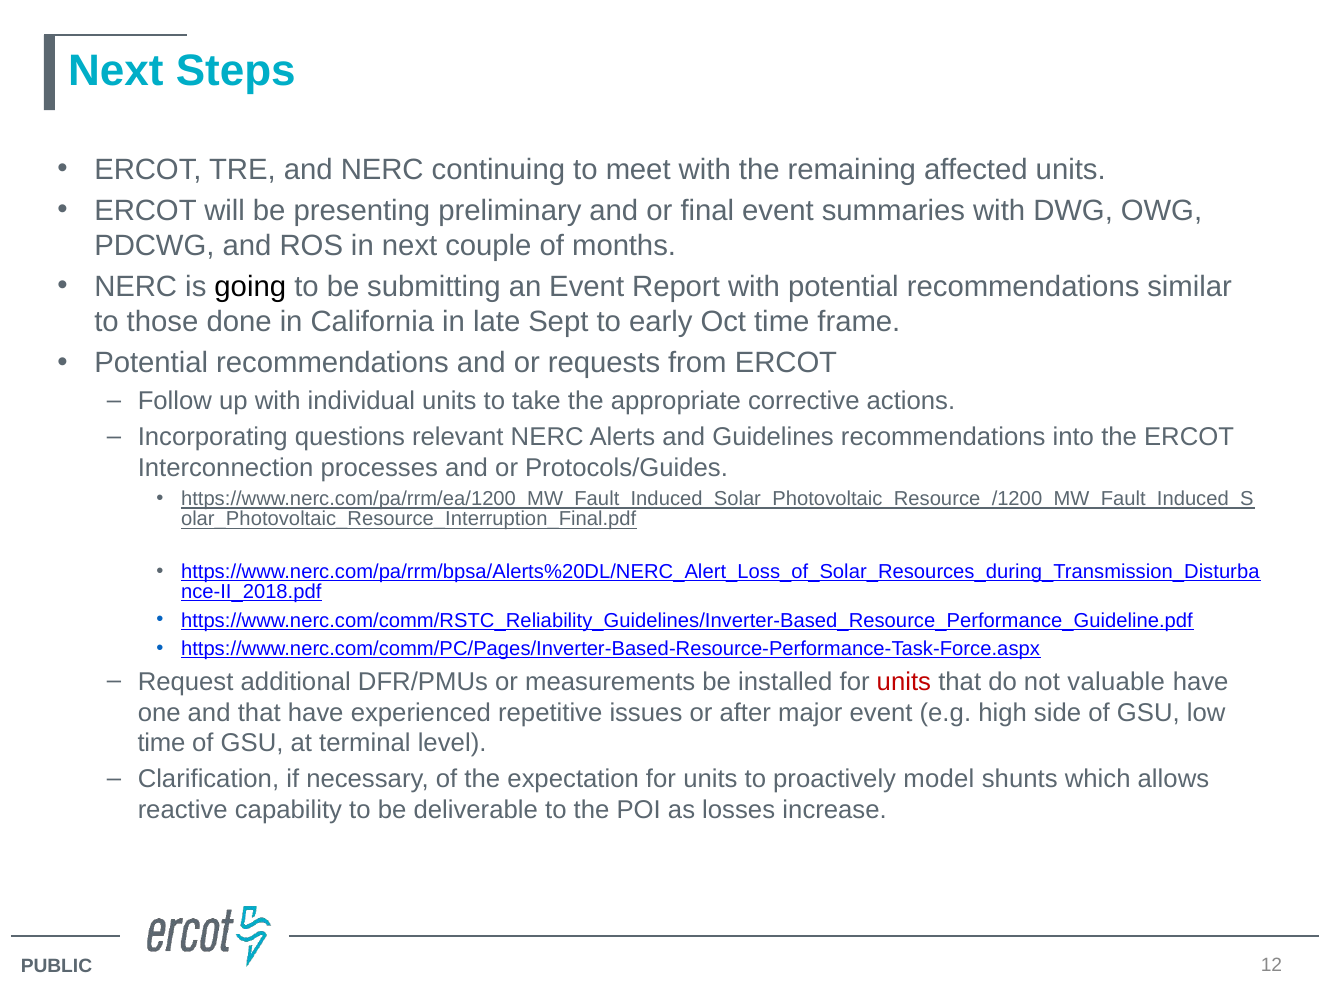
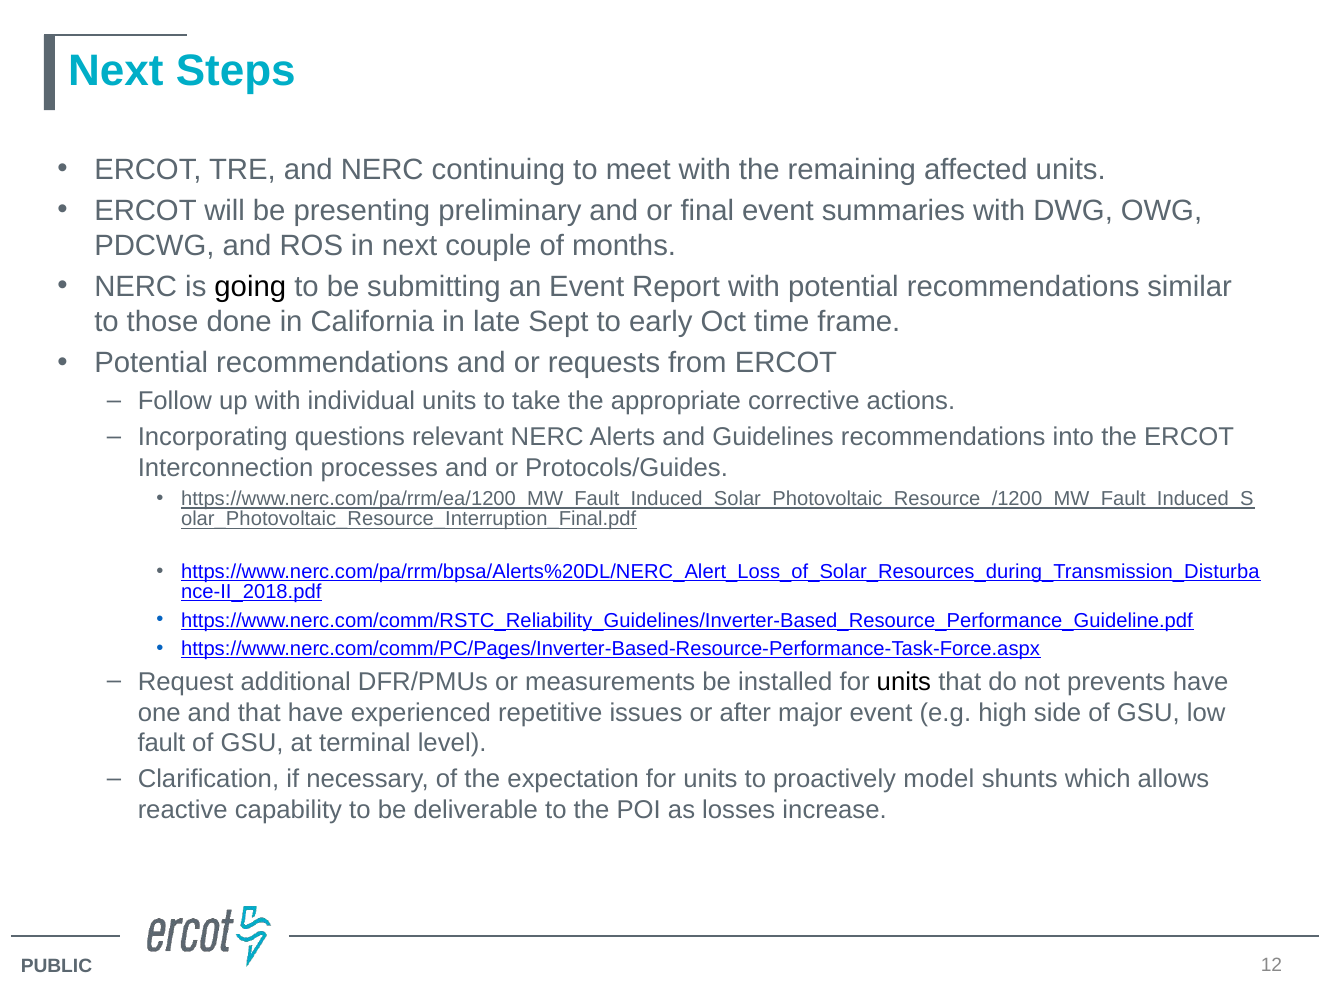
units at (904, 682) colour: red -> black
valuable: valuable -> prevents
time at (161, 743): time -> fault
